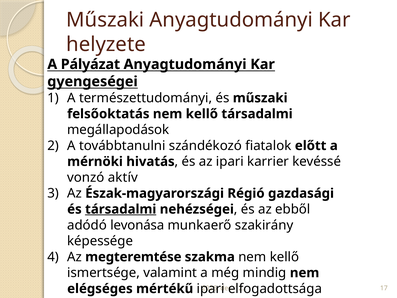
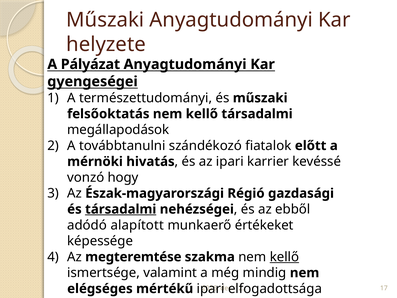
aktív: aktív -> hogy
levonása: levonása -> alapított
szakirány: szakirány -> értékeket
kellő at (284, 257) underline: none -> present
